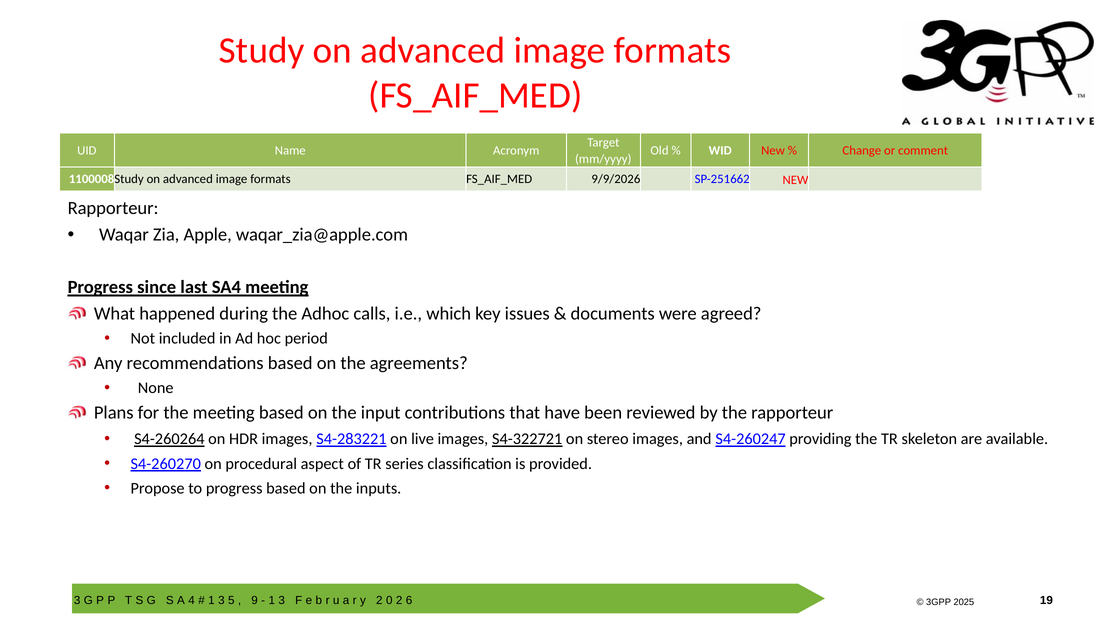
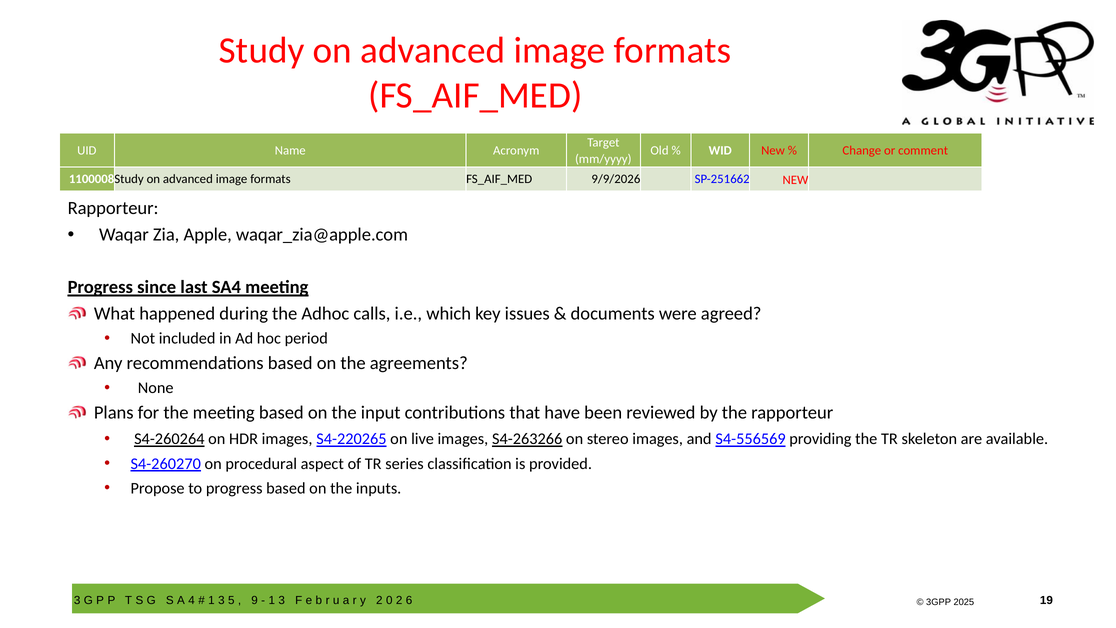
S4-283221: S4-283221 -> S4-220265
S4-322721: S4-322721 -> S4-263266
S4-260247: S4-260247 -> S4-556569
